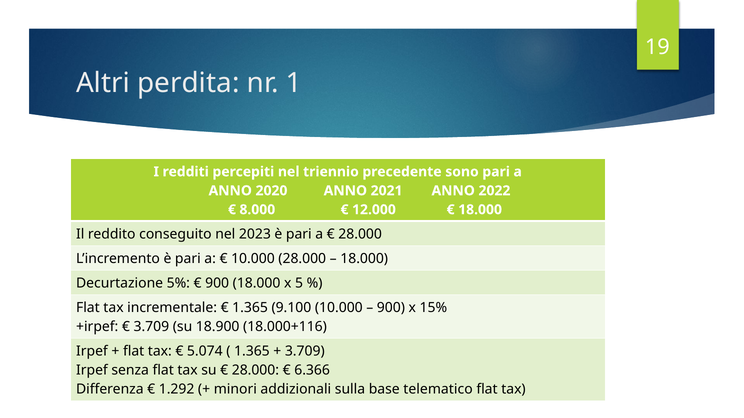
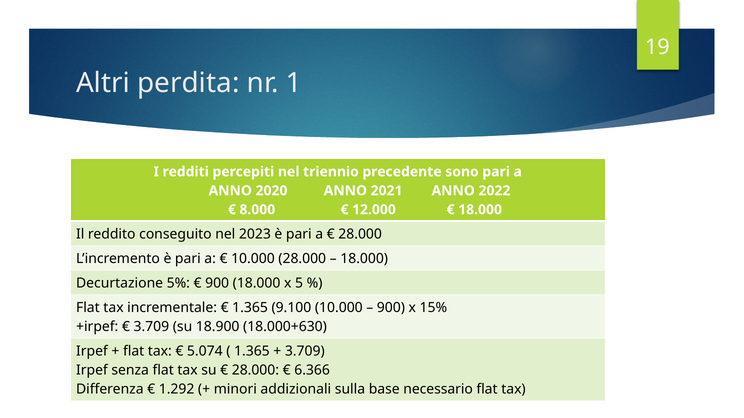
18.000+116: 18.000+116 -> 18.000+630
telematico: telematico -> necessario
